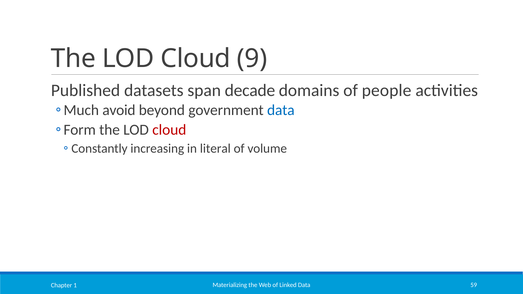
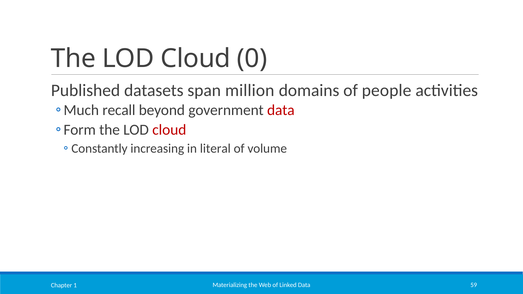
9: 9 -> 0
decade: decade -> million
avoid: avoid -> recall
data at (281, 110) colour: blue -> red
